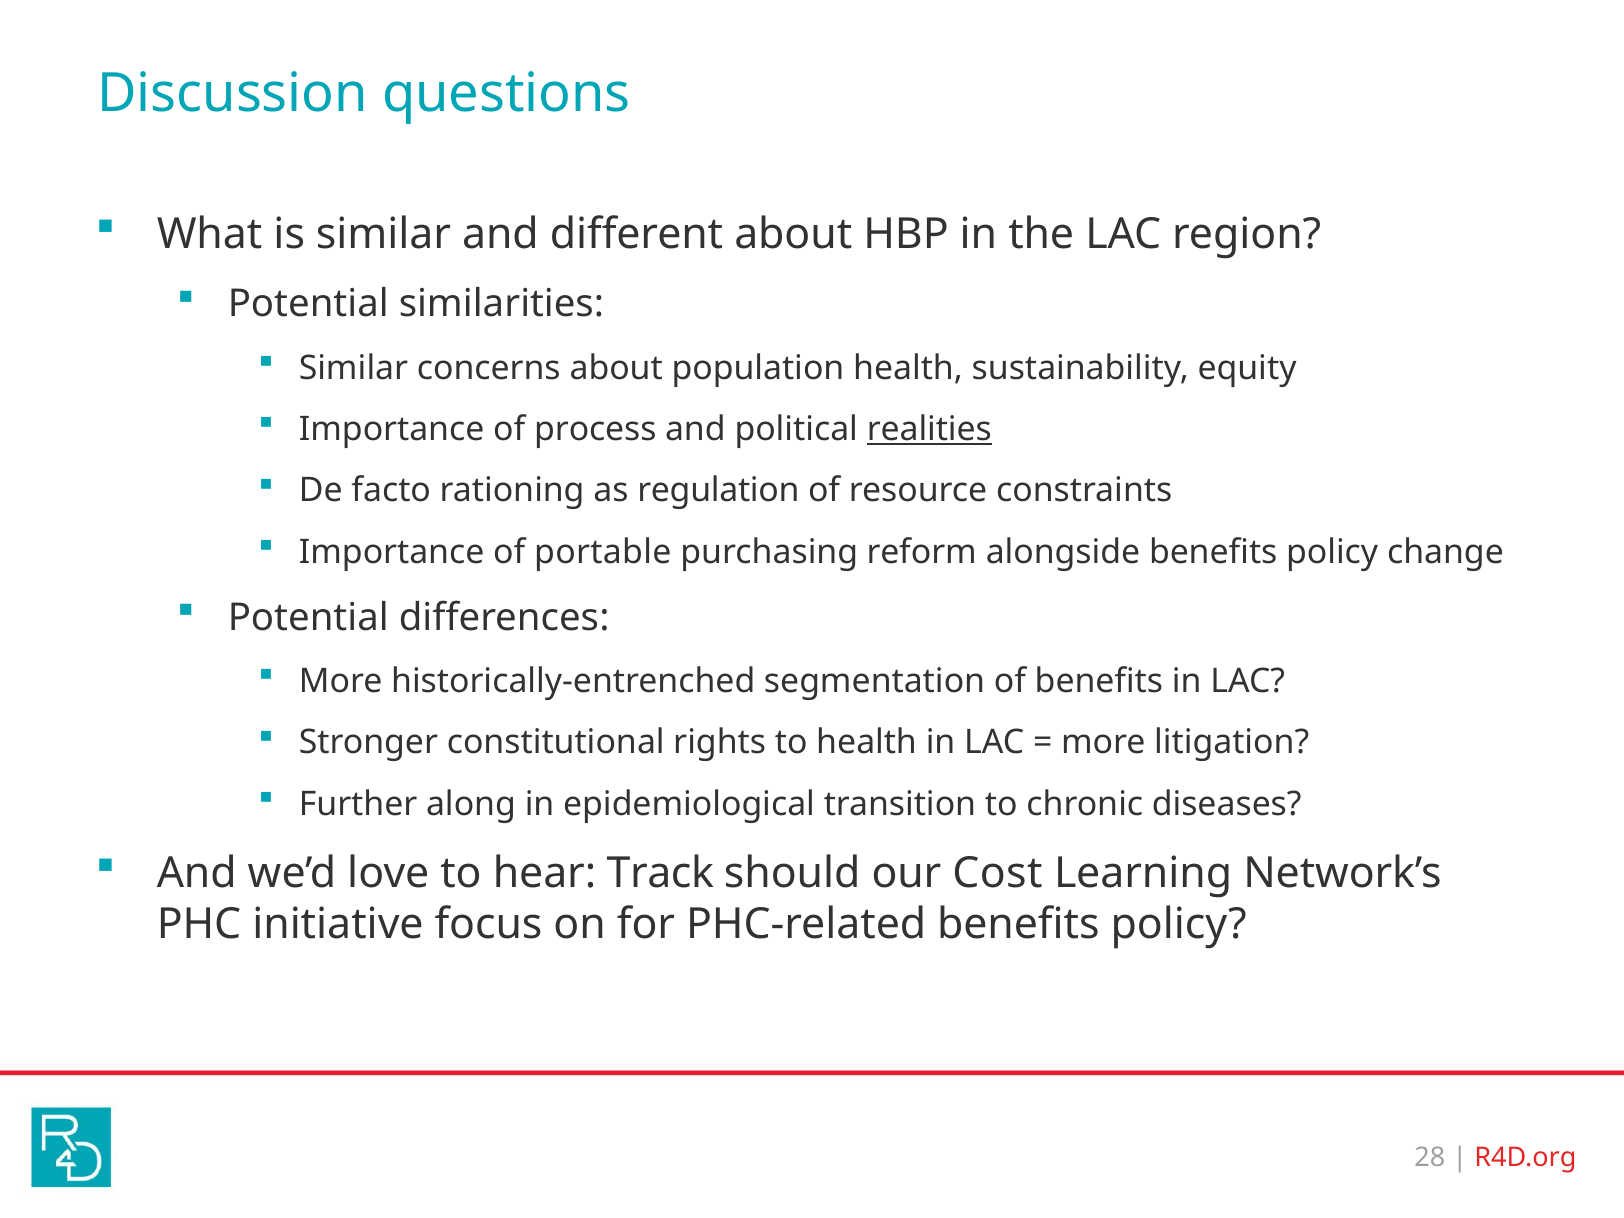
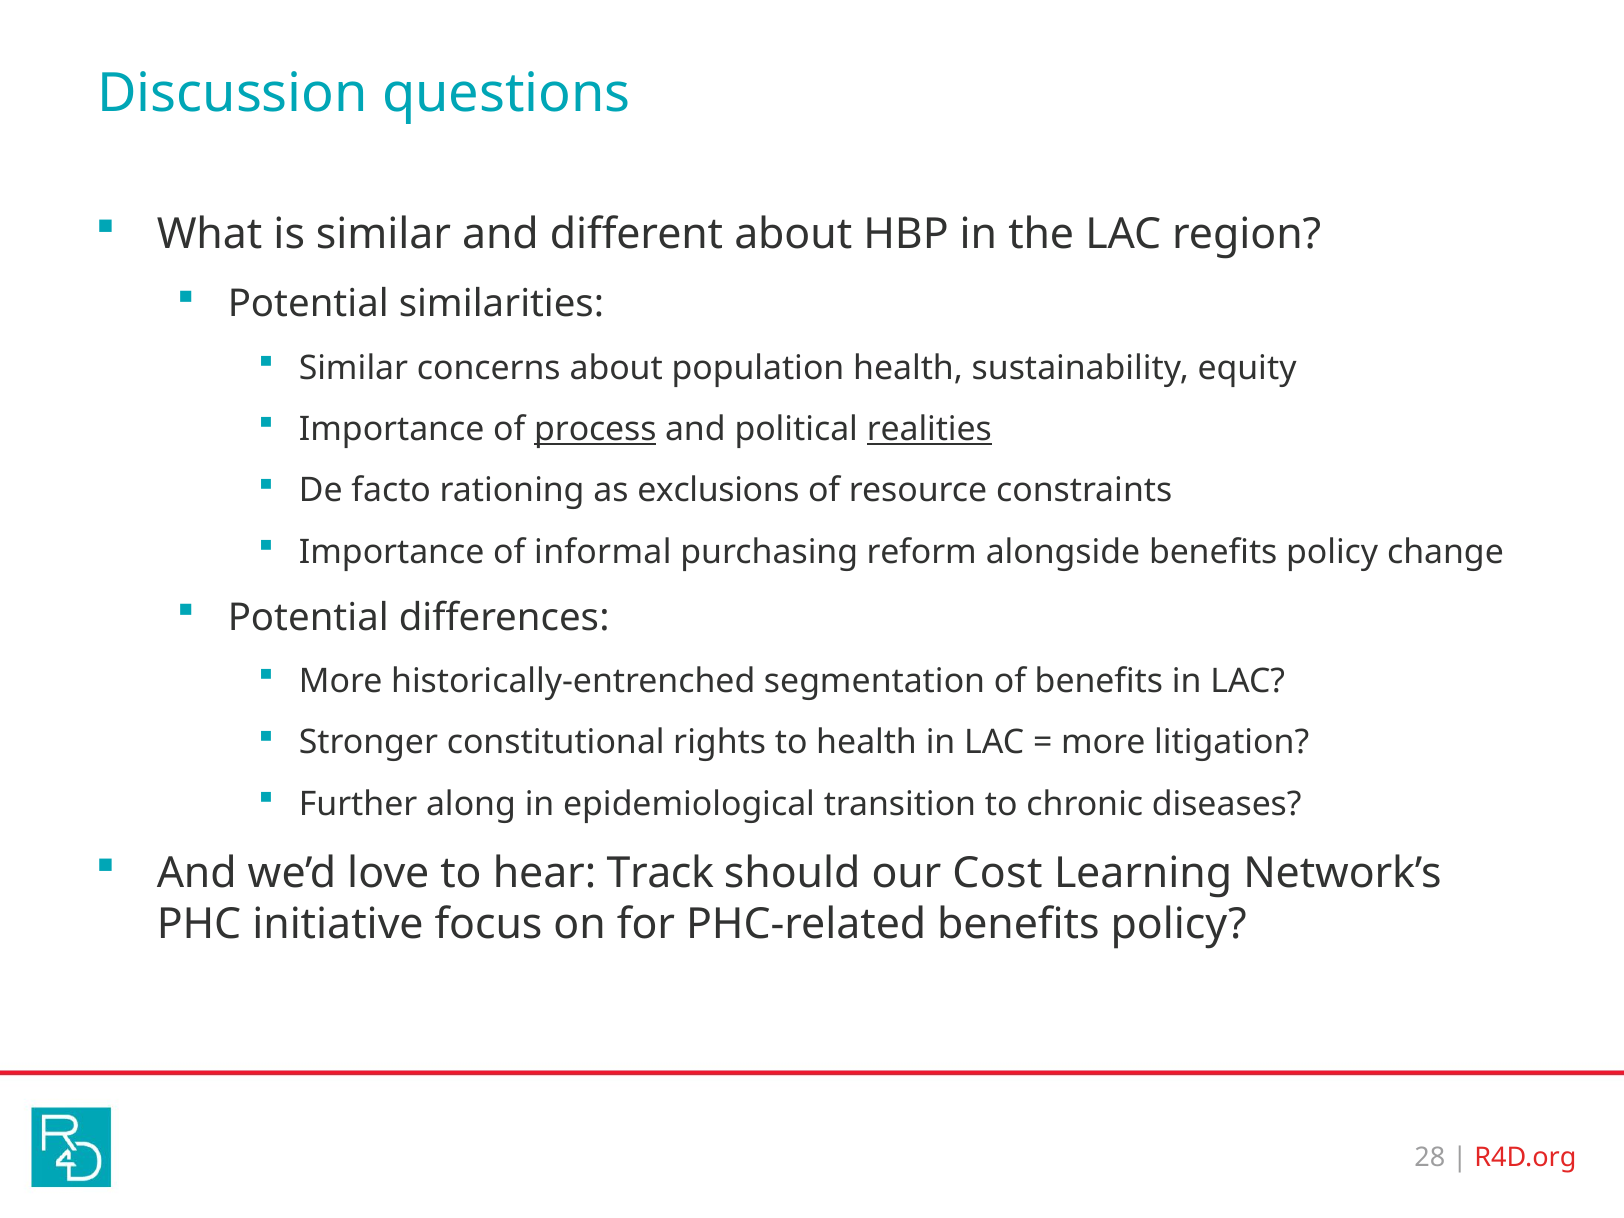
process underline: none -> present
regulation: regulation -> exclusions
portable: portable -> informal
